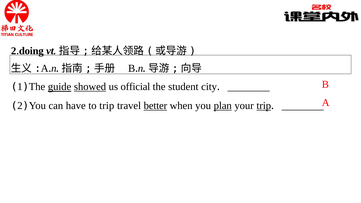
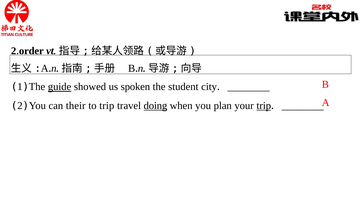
doing: doing -> order
showed underline: present -> none
official: official -> spoken
have: have -> their
better: better -> doing
plan underline: present -> none
